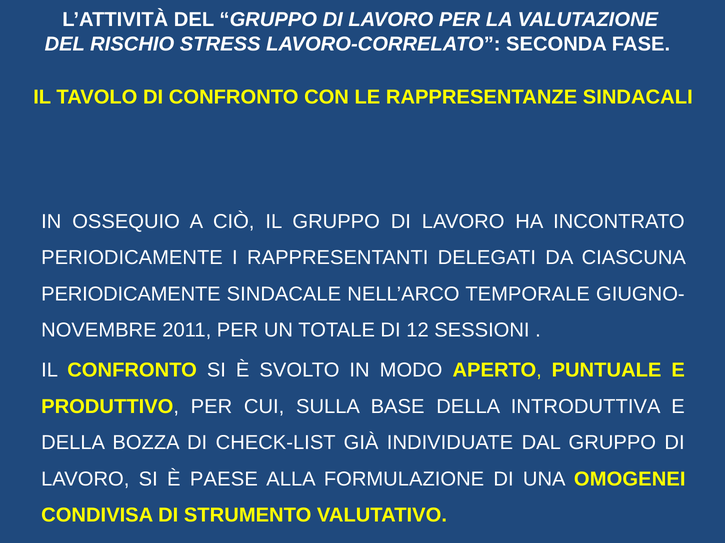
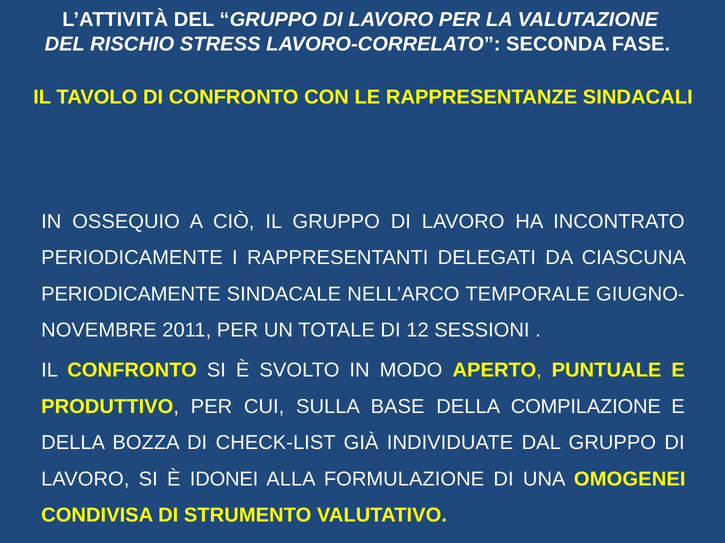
INTRODUTTIVA: INTRODUTTIVA -> COMPILAZIONE
PAESE: PAESE -> IDONEI
